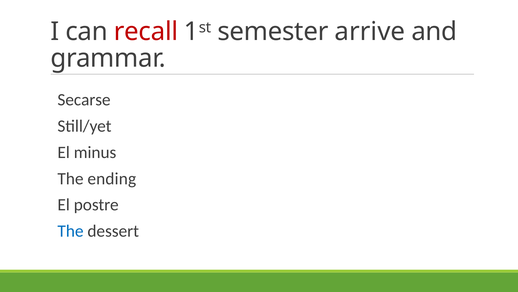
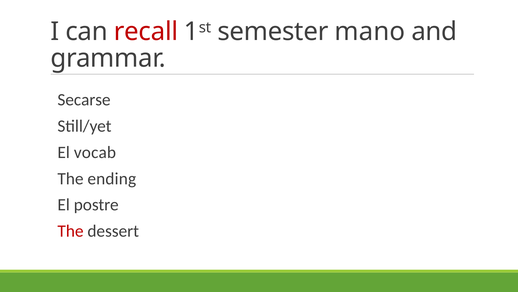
arrive: arrive -> mano
minus: minus -> vocab
The at (70, 231) colour: blue -> red
